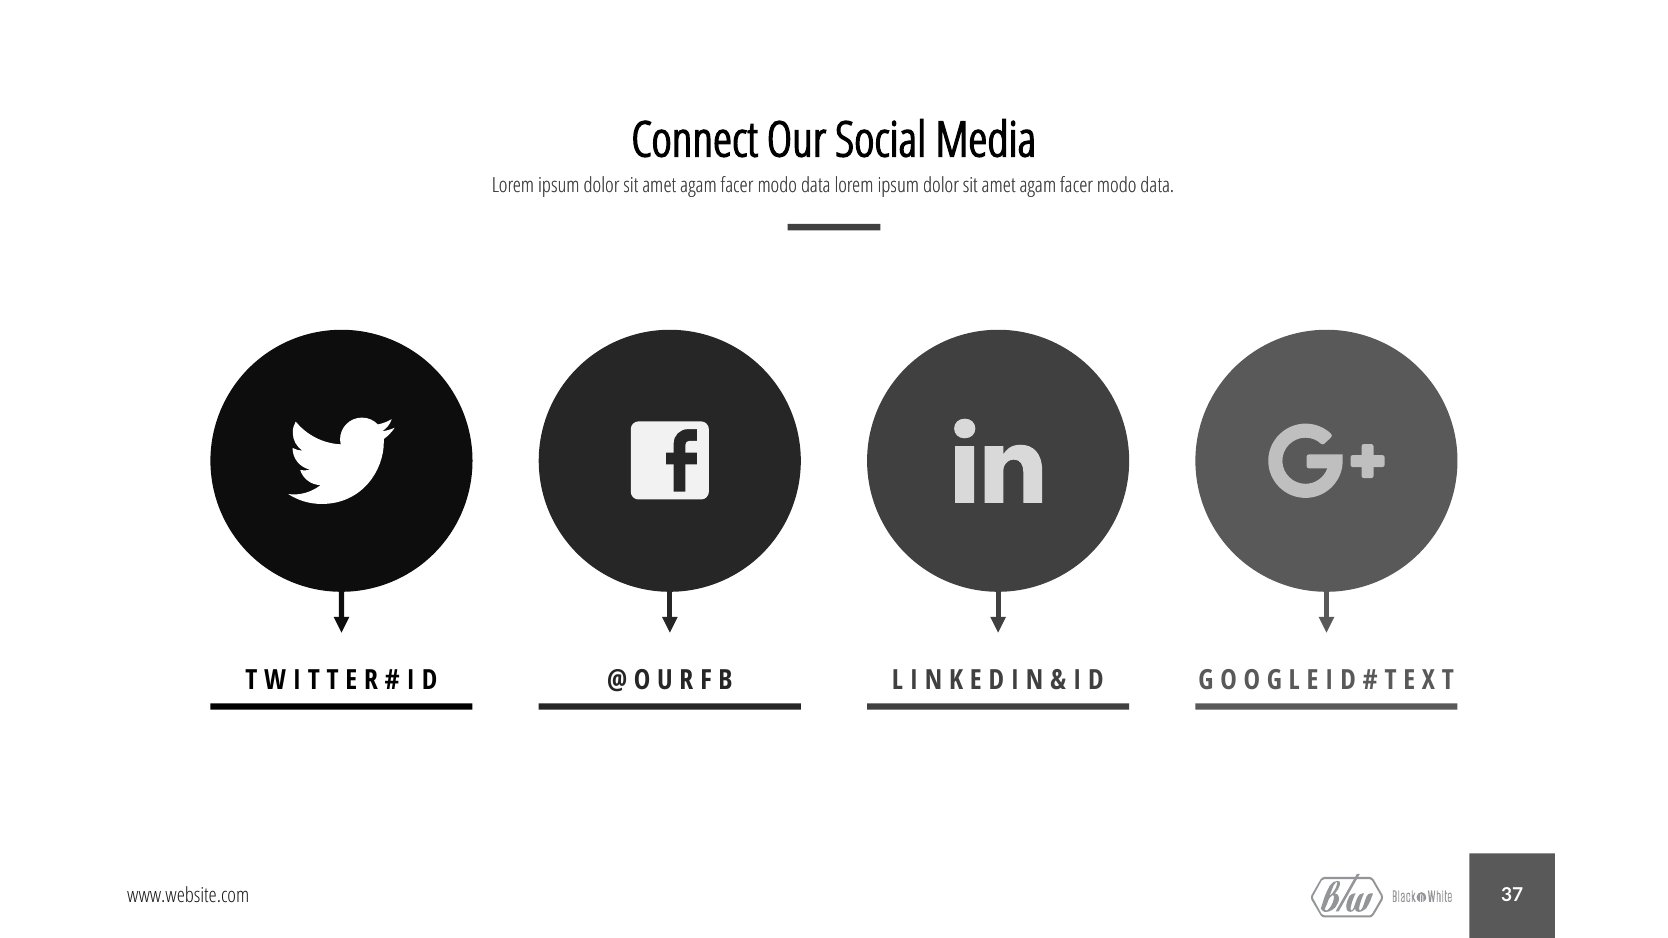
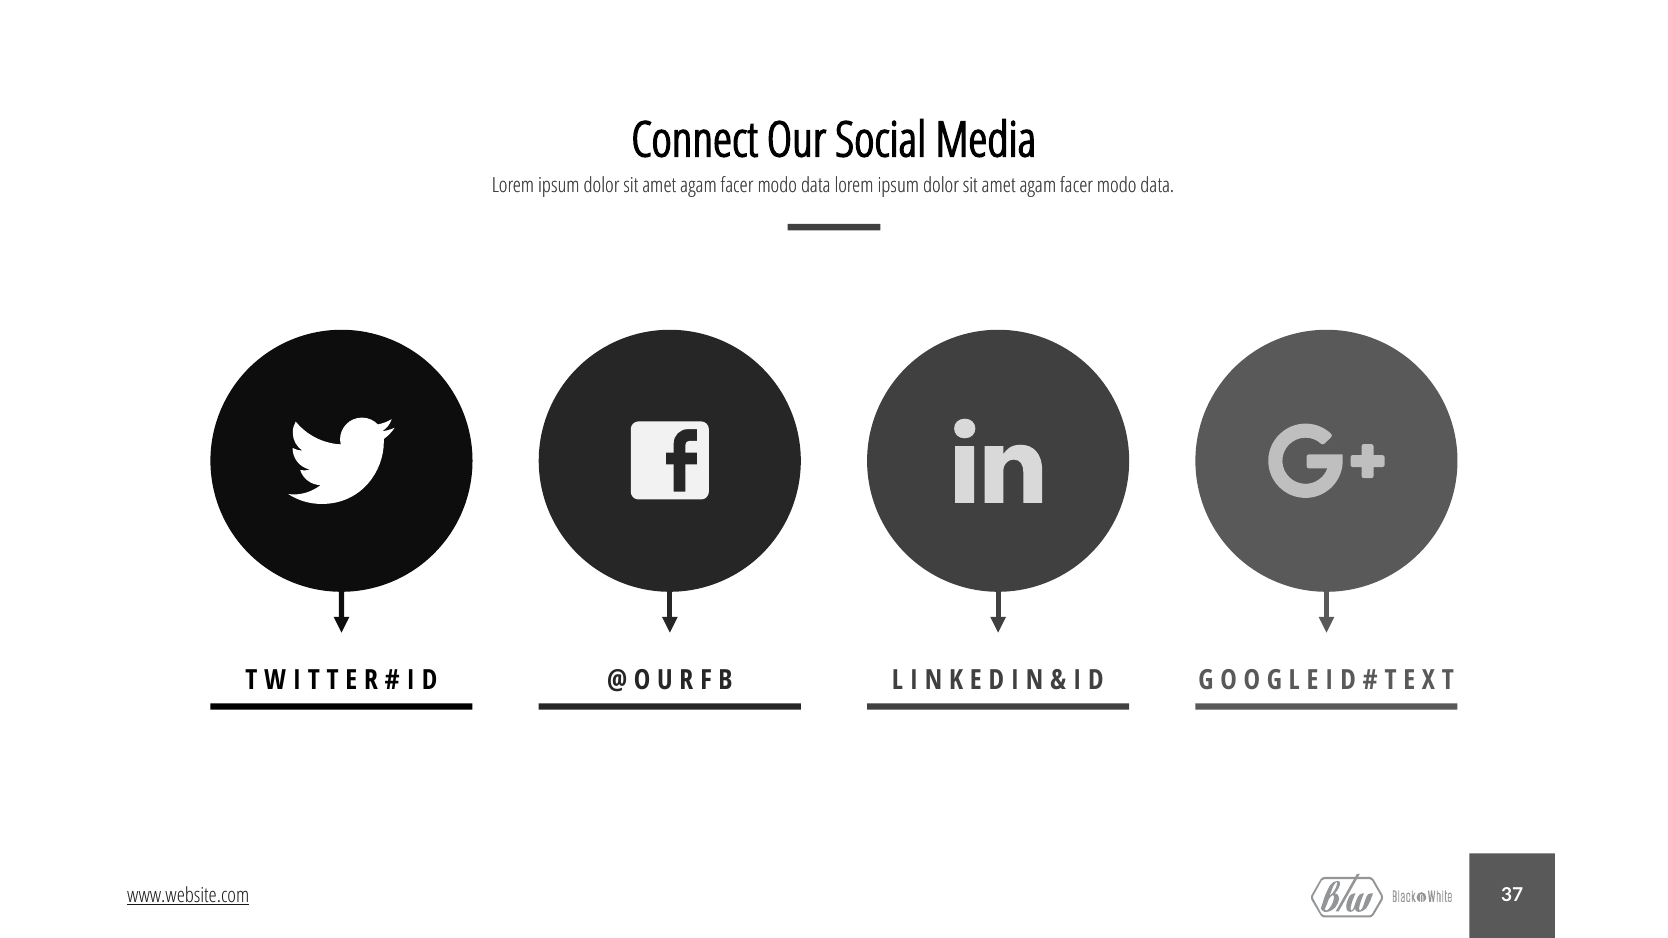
www.website.com underline: none -> present
